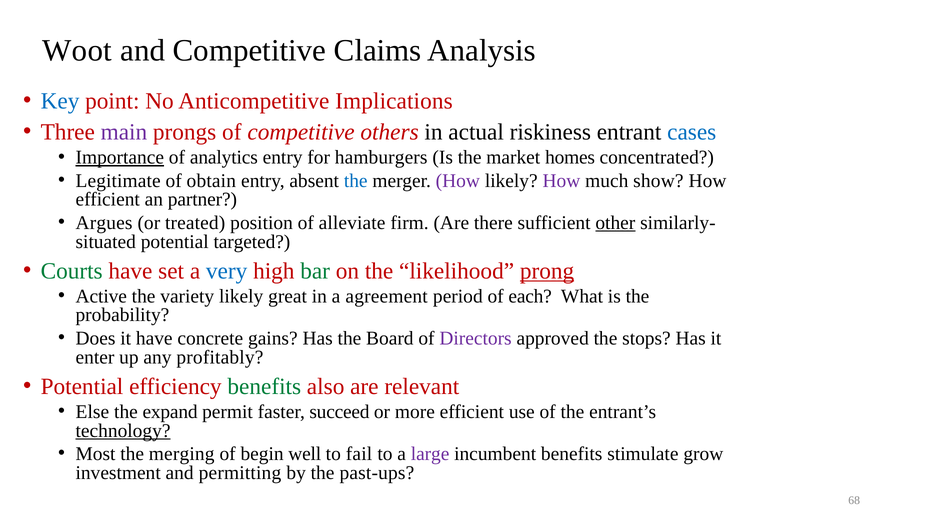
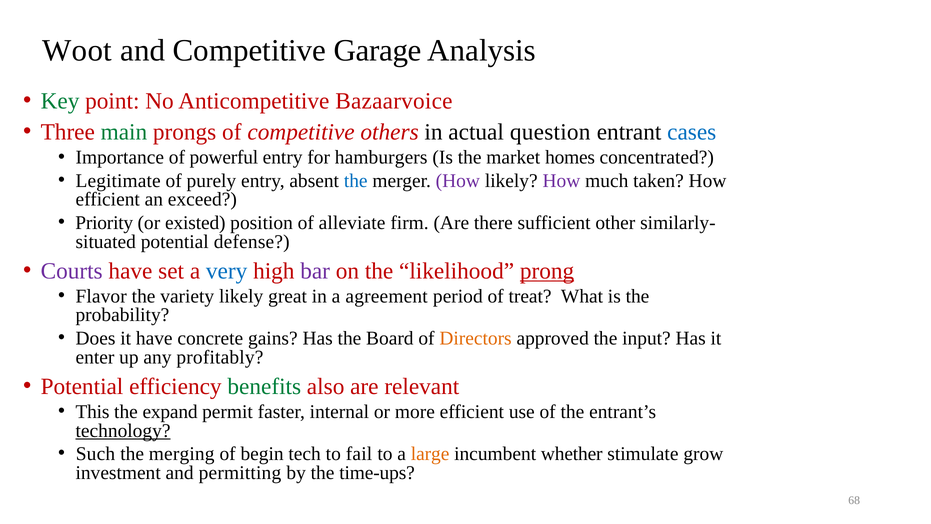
Claims: Claims -> Garage
Key colour: blue -> green
Implications: Implications -> Bazaarvoice
main colour: purple -> green
riskiness: riskiness -> question
Importance underline: present -> none
analytics: analytics -> powerful
obtain: obtain -> purely
show: show -> taken
partner: partner -> exceed
Argues: Argues -> Priority
treated: treated -> existed
other underline: present -> none
targeted: targeted -> defense
Courts colour: green -> purple
bar colour: green -> purple
Active: Active -> Flavor
each: each -> treat
Directors colour: purple -> orange
stops: stops -> input
Else: Else -> This
succeed: succeed -> internal
Most: Most -> Such
well: well -> tech
large colour: purple -> orange
incumbent benefits: benefits -> whether
past-ups: past-ups -> time-ups
